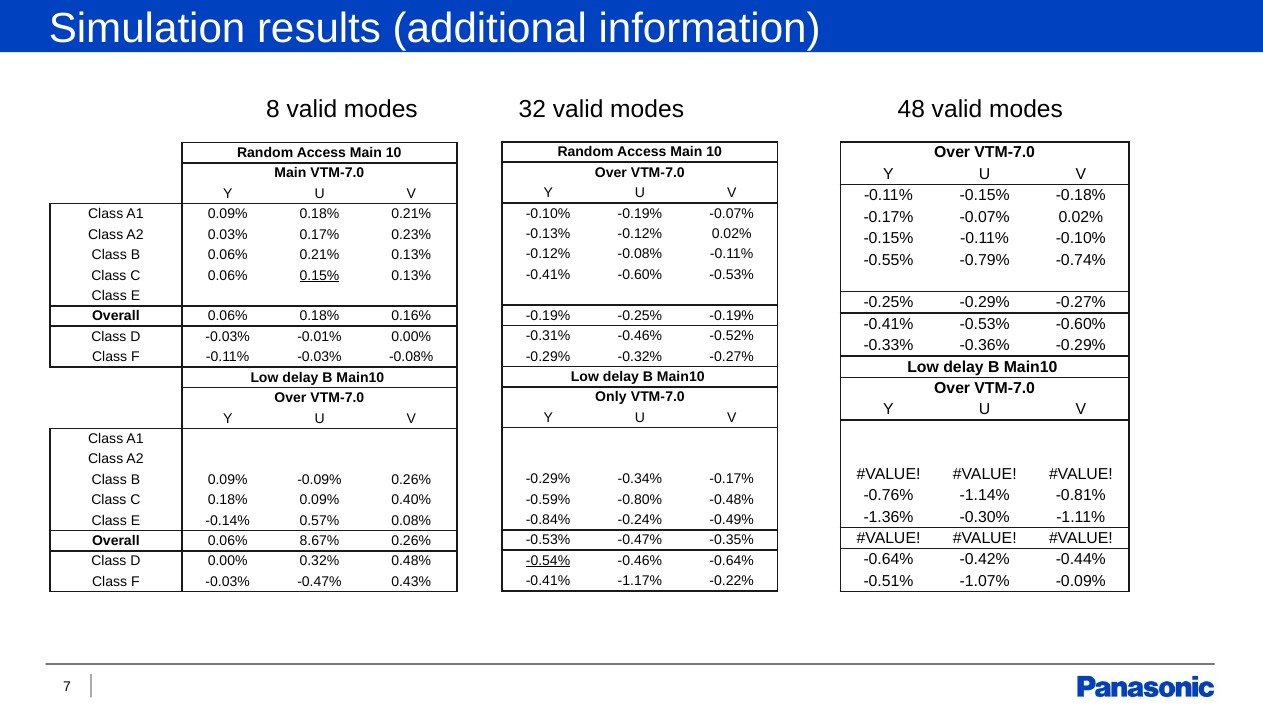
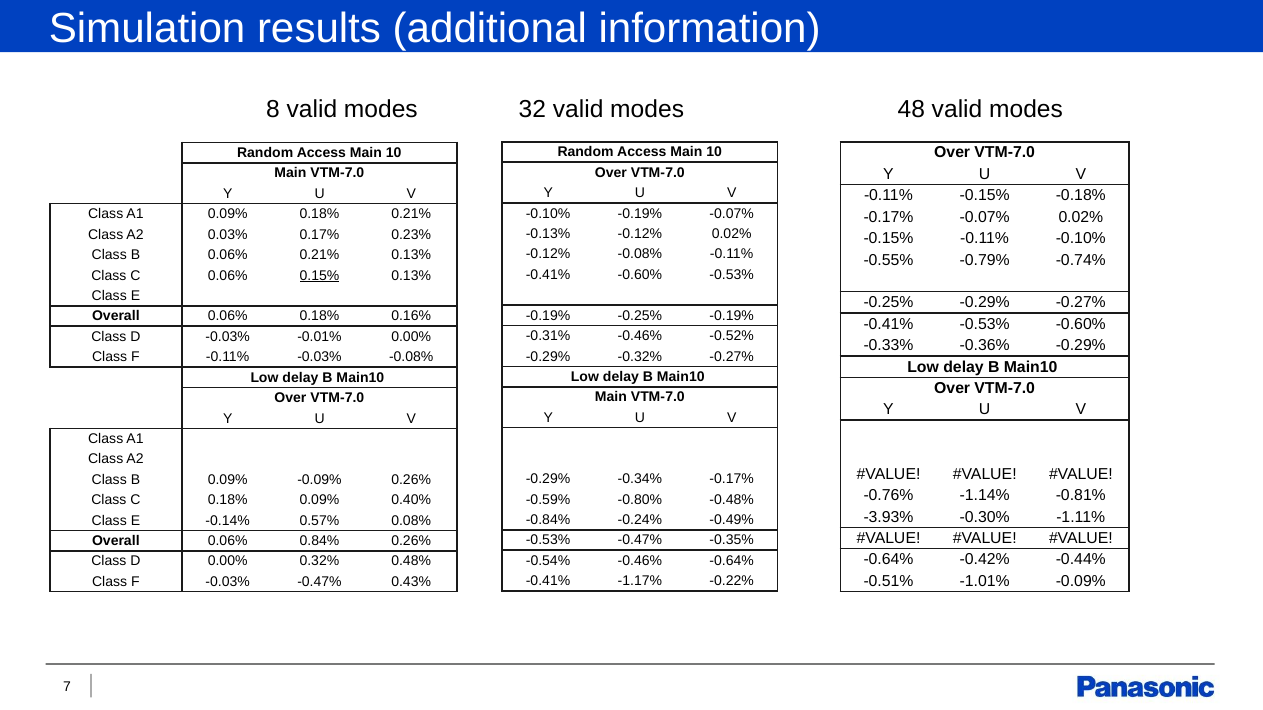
Only at (611, 398): Only -> Main
-1.36%: -1.36% -> -3.93%
8.67%: 8.67% -> 0.84%
-0.54% underline: present -> none
-1.07%: -1.07% -> -1.01%
